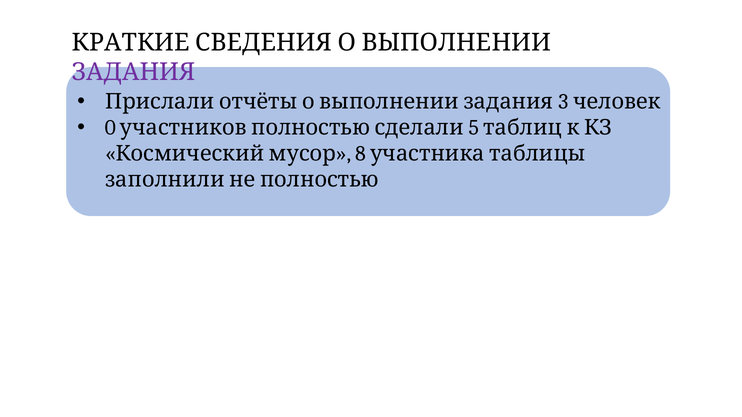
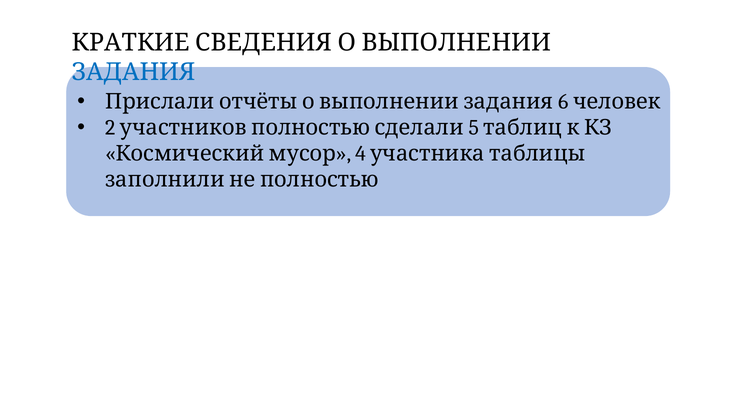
ЗАДАНИЯ colour: purple -> blue
3: 3 -> 6
0: 0 -> 2
8: 8 -> 4
